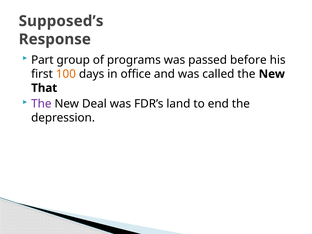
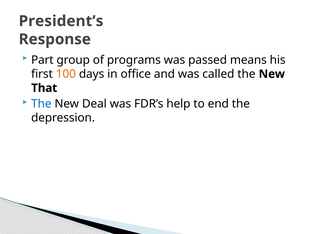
Supposed’s: Supposed’s -> President’s
before: before -> means
The at (41, 104) colour: purple -> blue
land: land -> help
